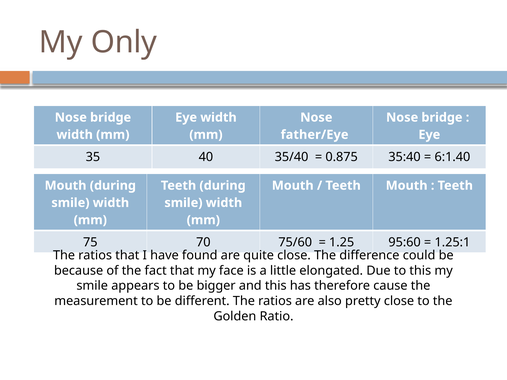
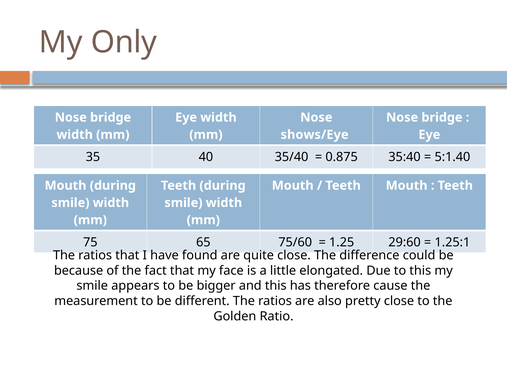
father/Eye: father/Eye -> shows/Eye
6:1.40: 6:1.40 -> 5:1.40
70: 70 -> 65
95:60: 95:60 -> 29:60
